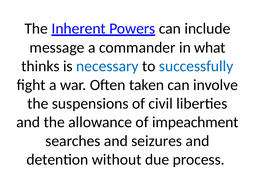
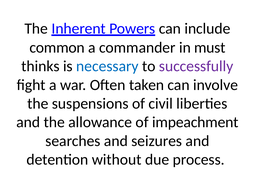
message: message -> common
what: what -> must
successfully colour: blue -> purple
